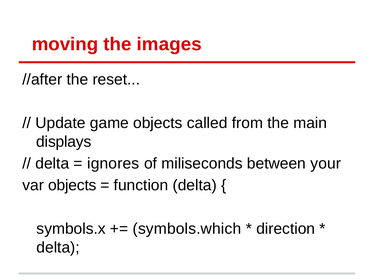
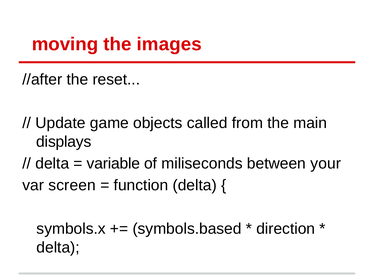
ignores: ignores -> variable
var objects: objects -> screen
symbols.which: symbols.which -> symbols.based
